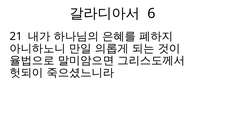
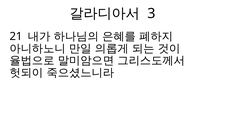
6: 6 -> 3
